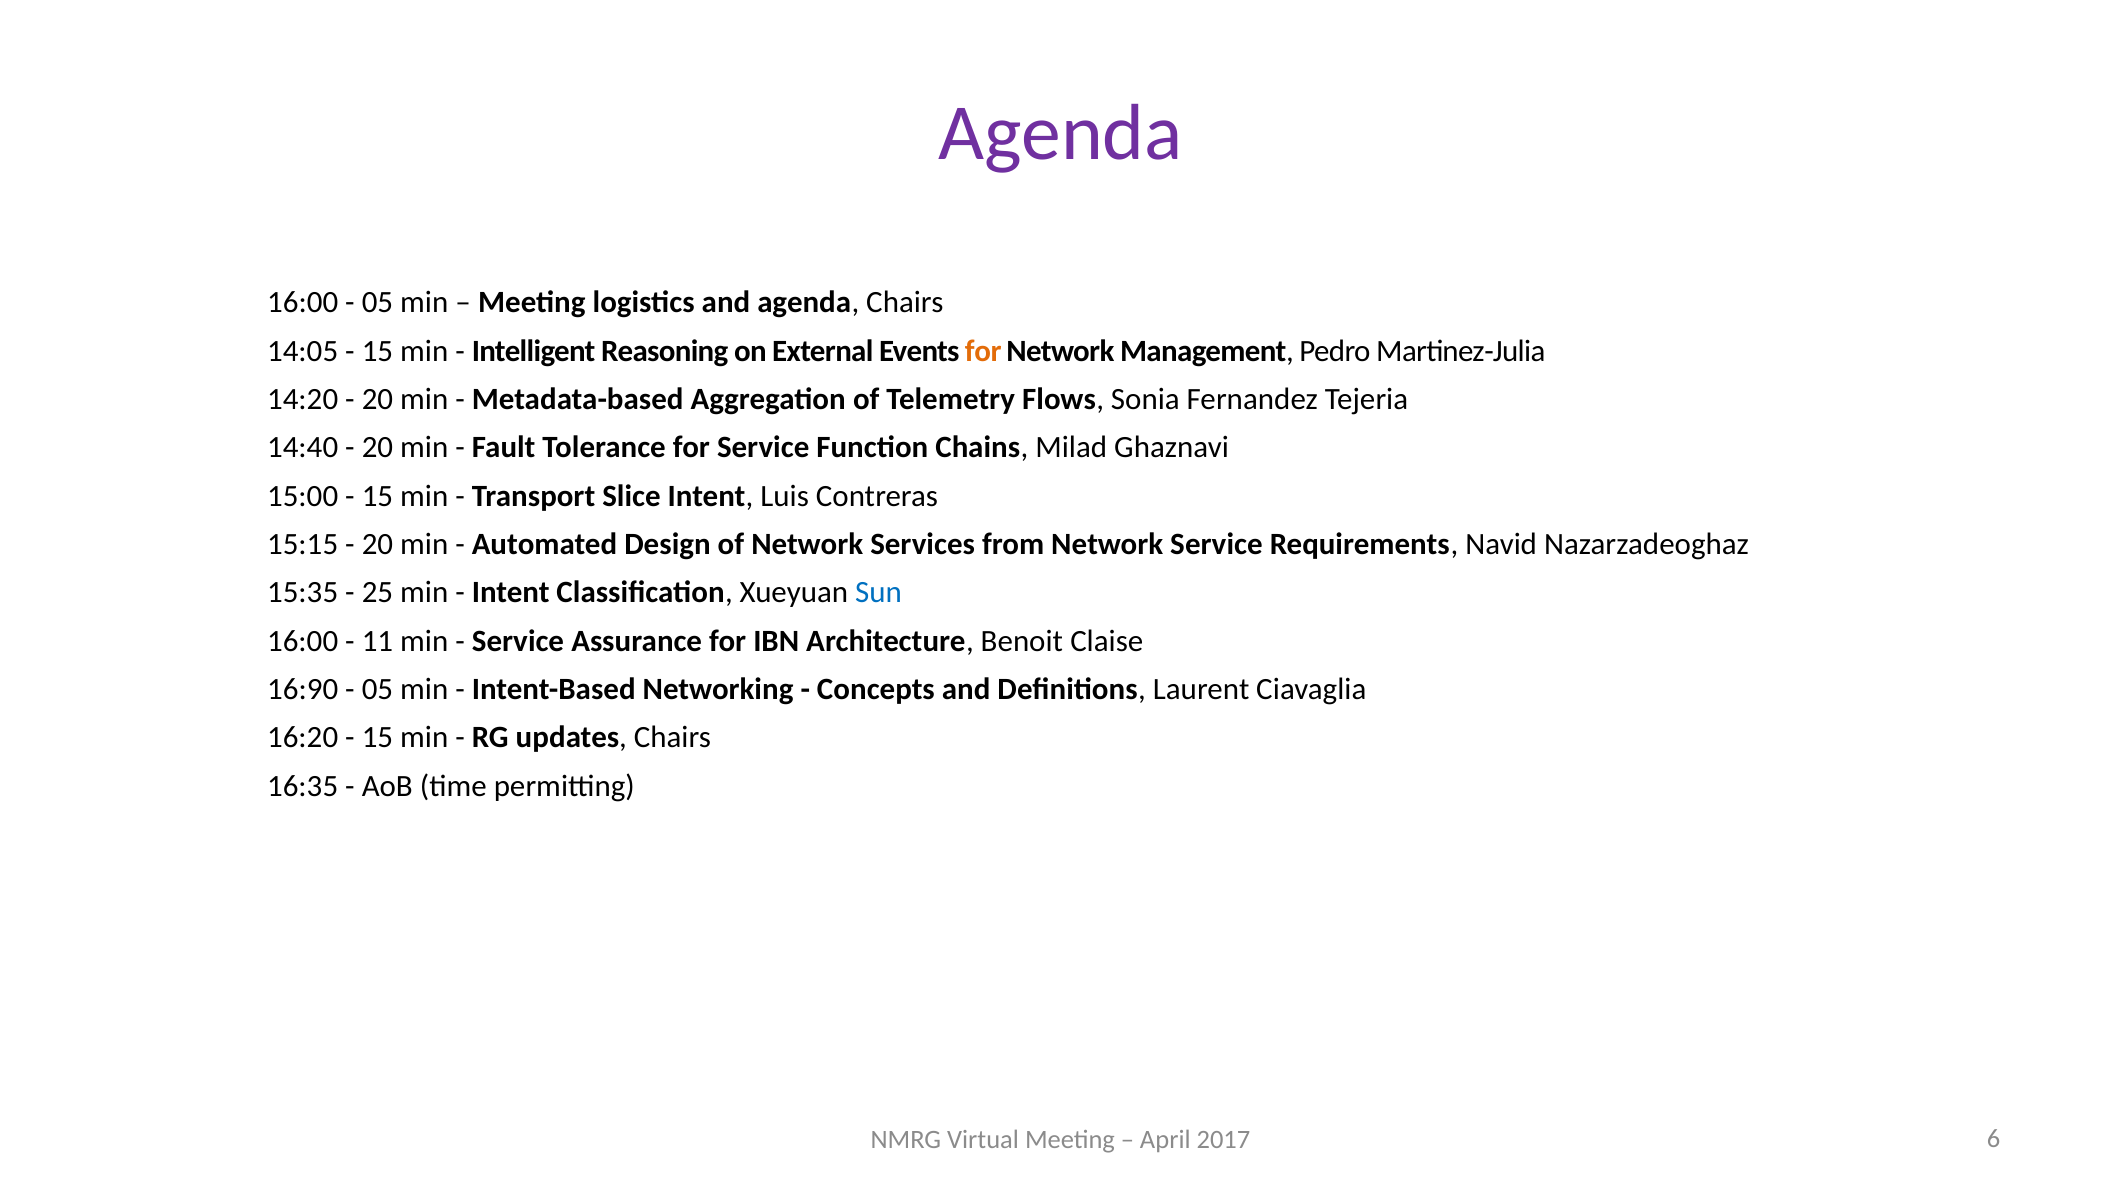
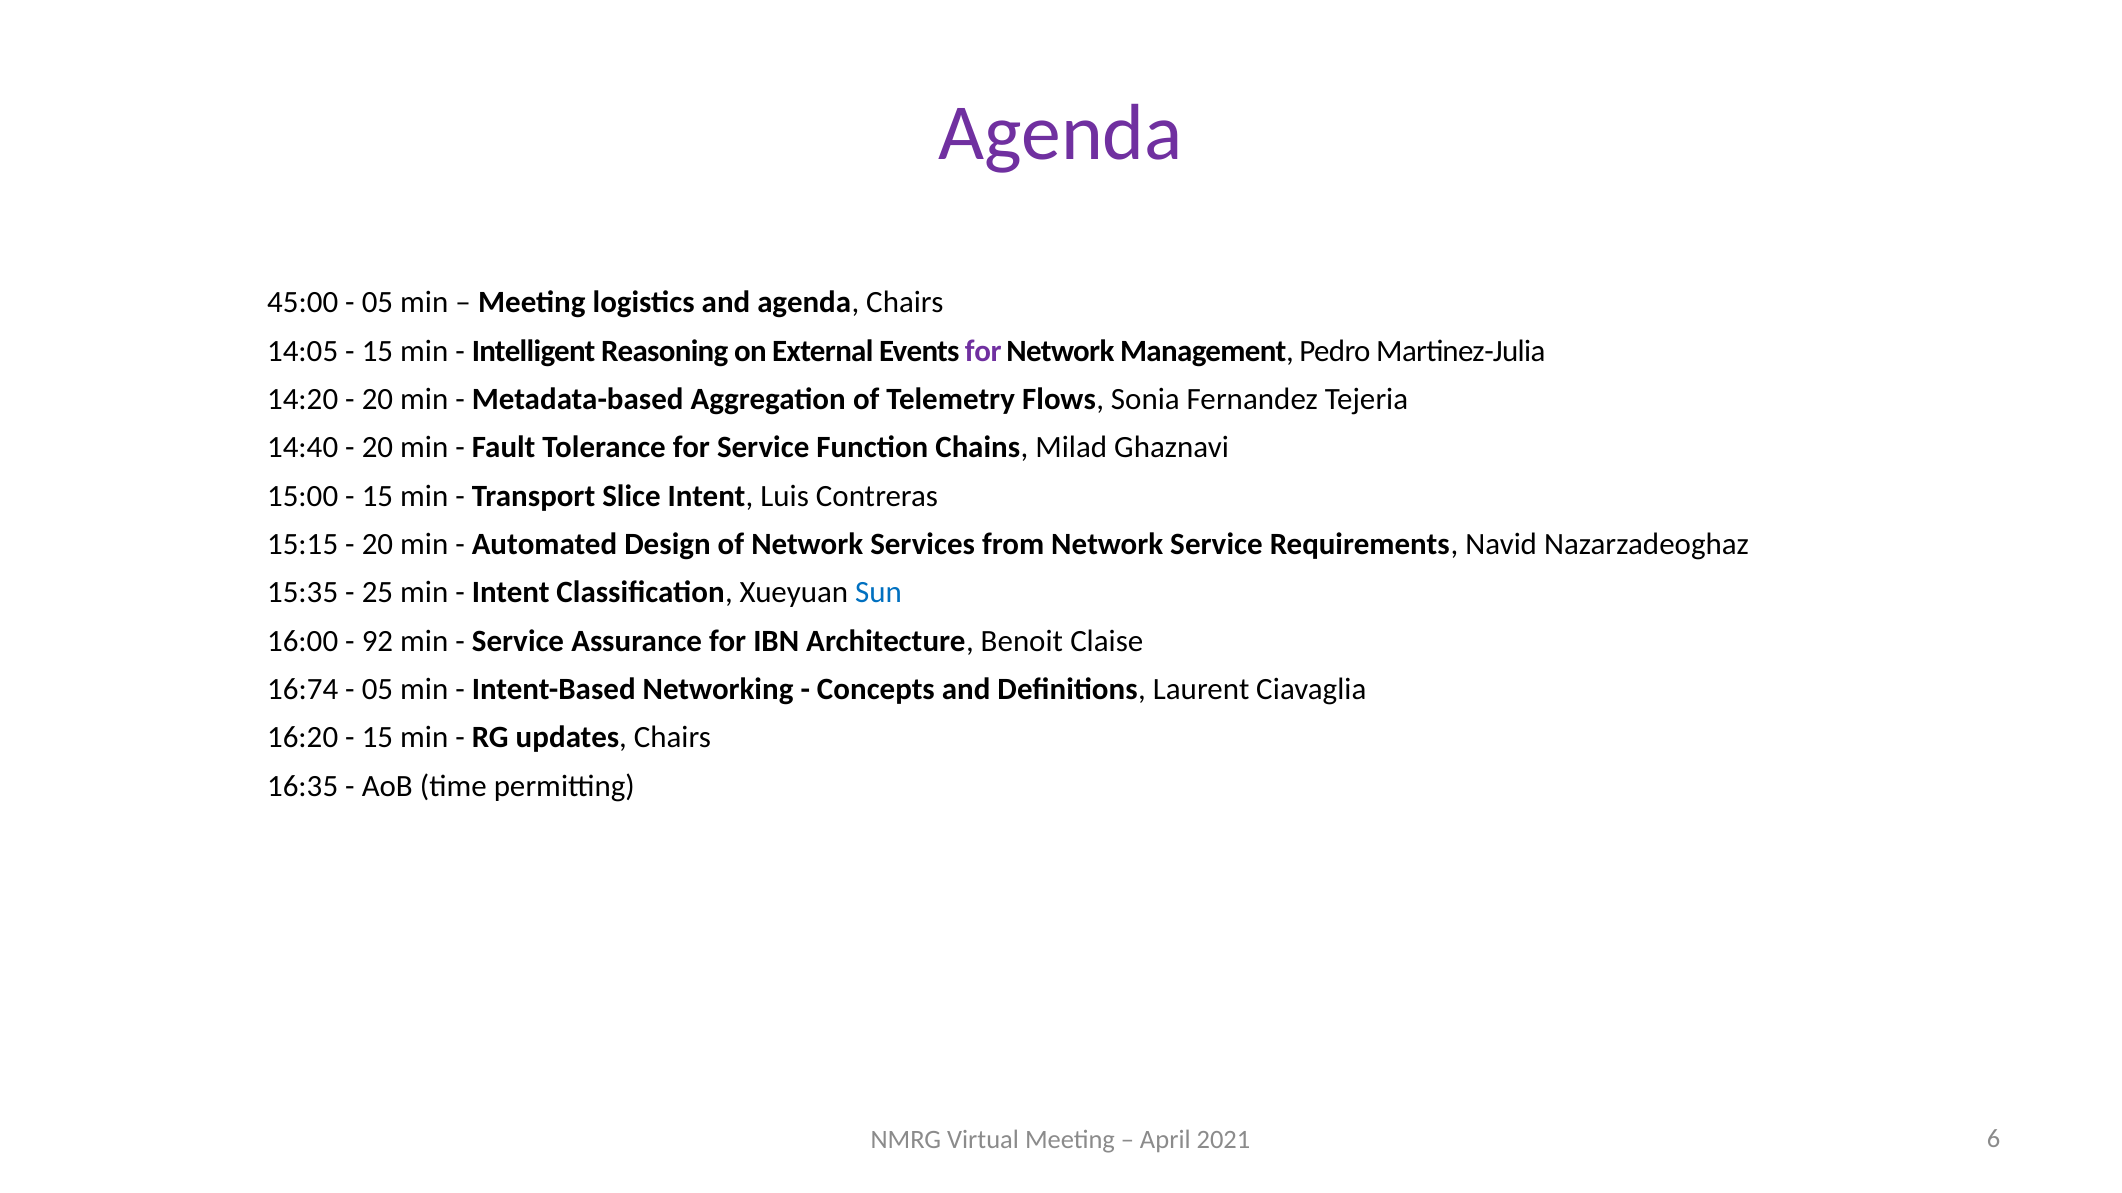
16:00 at (303, 303): 16:00 -> 45:00
for at (983, 351) colour: orange -> purple
11: 11 -> 92
16:90: 16:90 -> 16:74
2017: 2017 -> 2021
